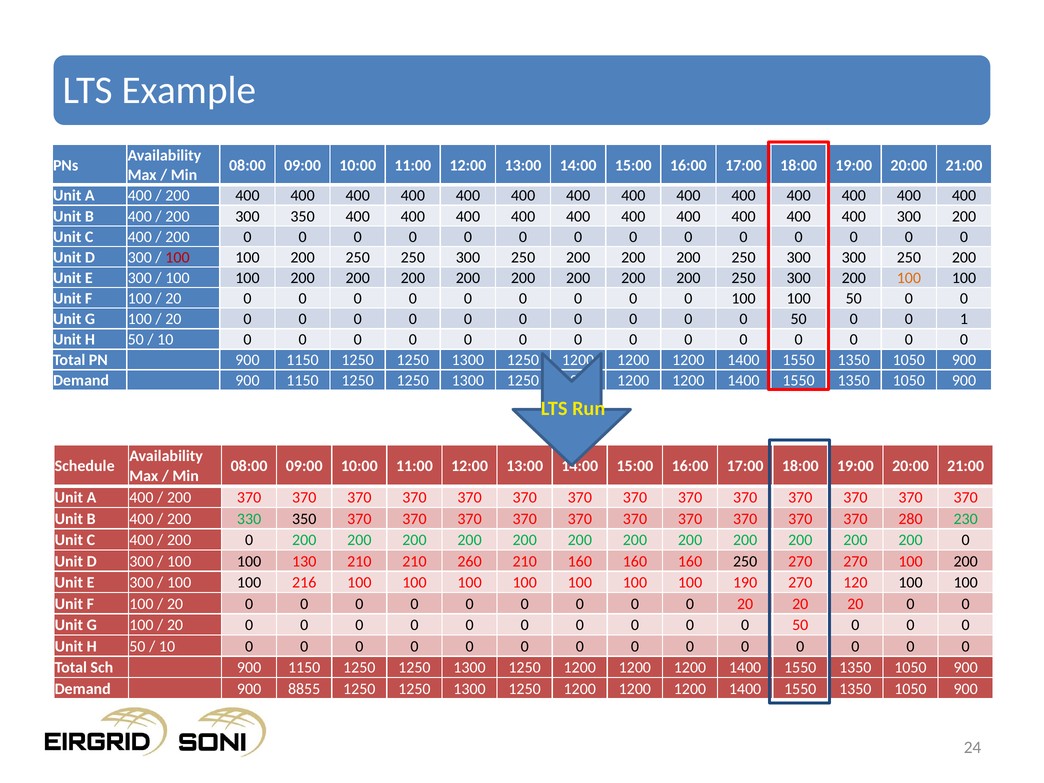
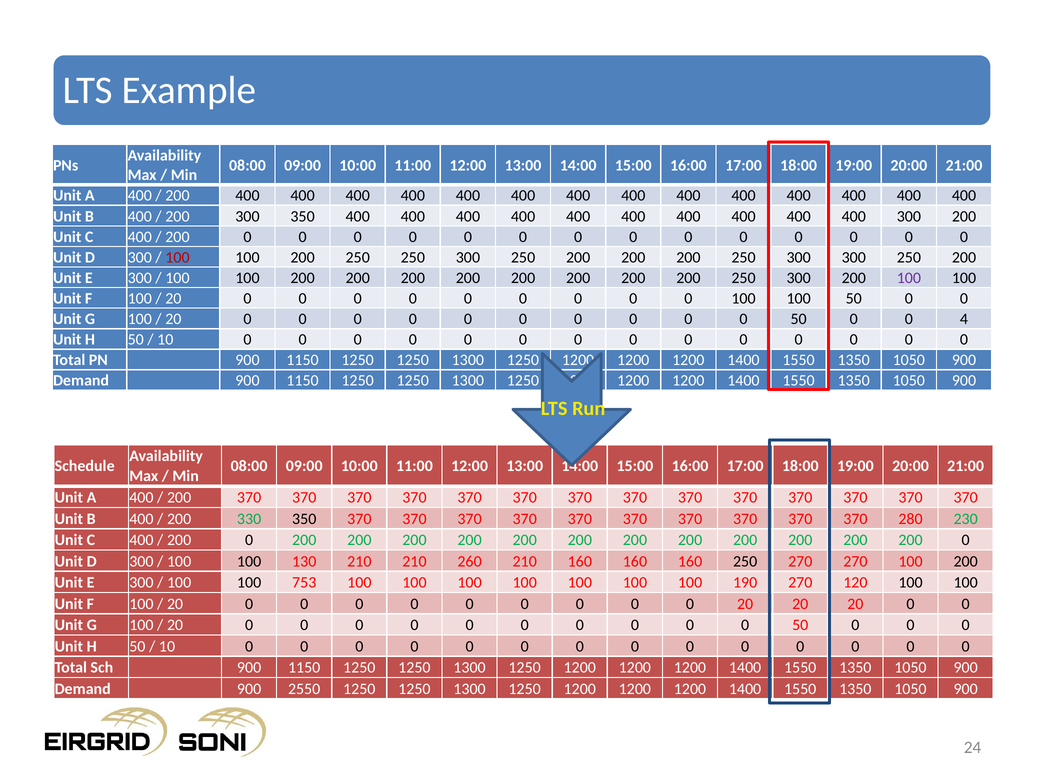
100 at (909, 278) colour: orange -> purple
1: 1 -> 4
216: 216 -> 753
8855: 8855 -> 2550
